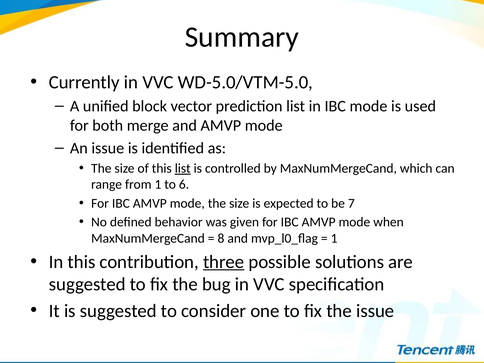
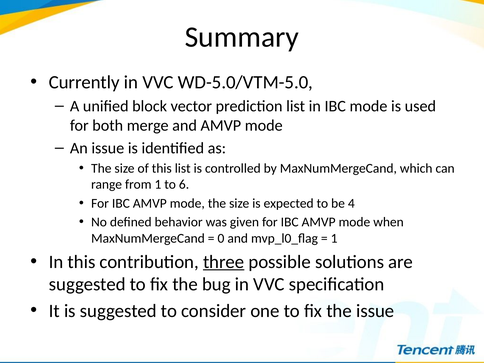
list at (183, 168) underline: present -> none
7: 7 -> 4
8: 8 -> 0
